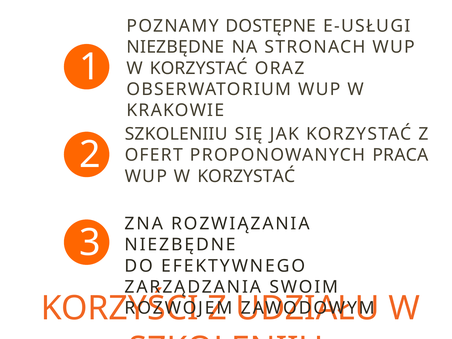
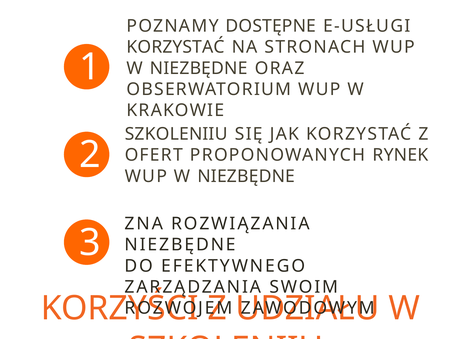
NIEZBĘDNE at (176, 47): NIEZBĘDNE -> KORZYSTAĆ
KORZYSTAĆ at (199, 68): KORZYSTAĆ -> NIEZBĘDNE
PRACA: PRACA -> RYNEK
KORZYSTAĆ at (246, 176): KORZYSTAĆ -> NIEZBĘDNE
